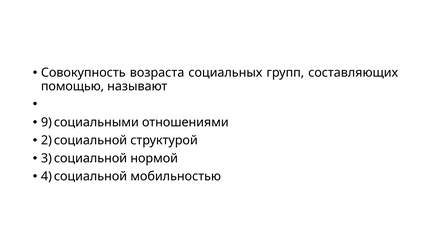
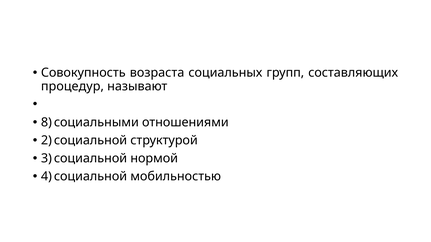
помощью: помощью -> процедур
9: 9 -> 8
